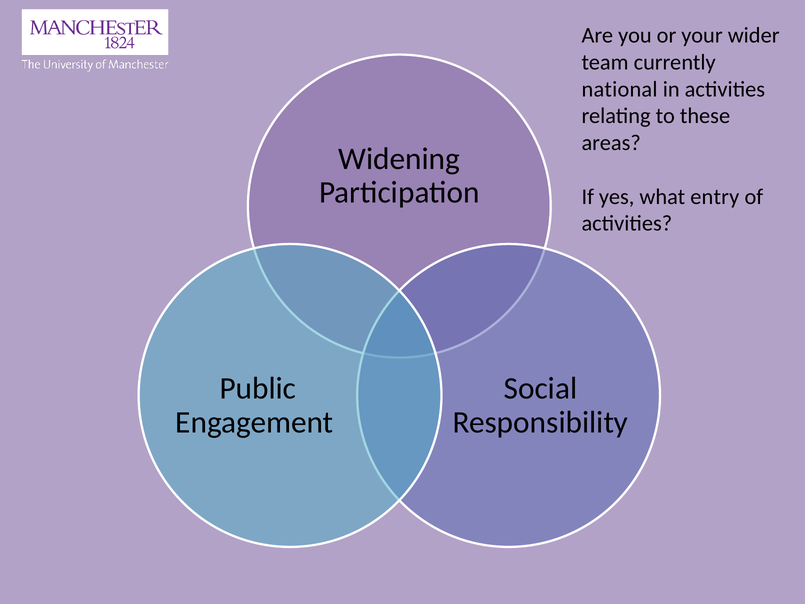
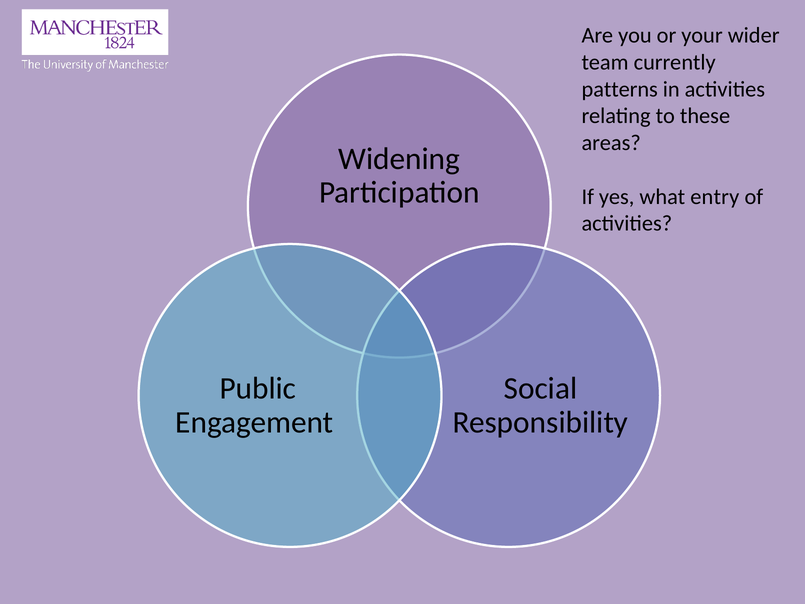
national: national -> patterns
